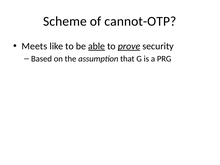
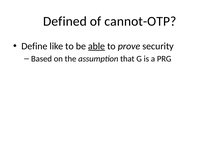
Scheme: Scheme -> Defined
Meets: Meets -> Define
prove underline: present -> none
